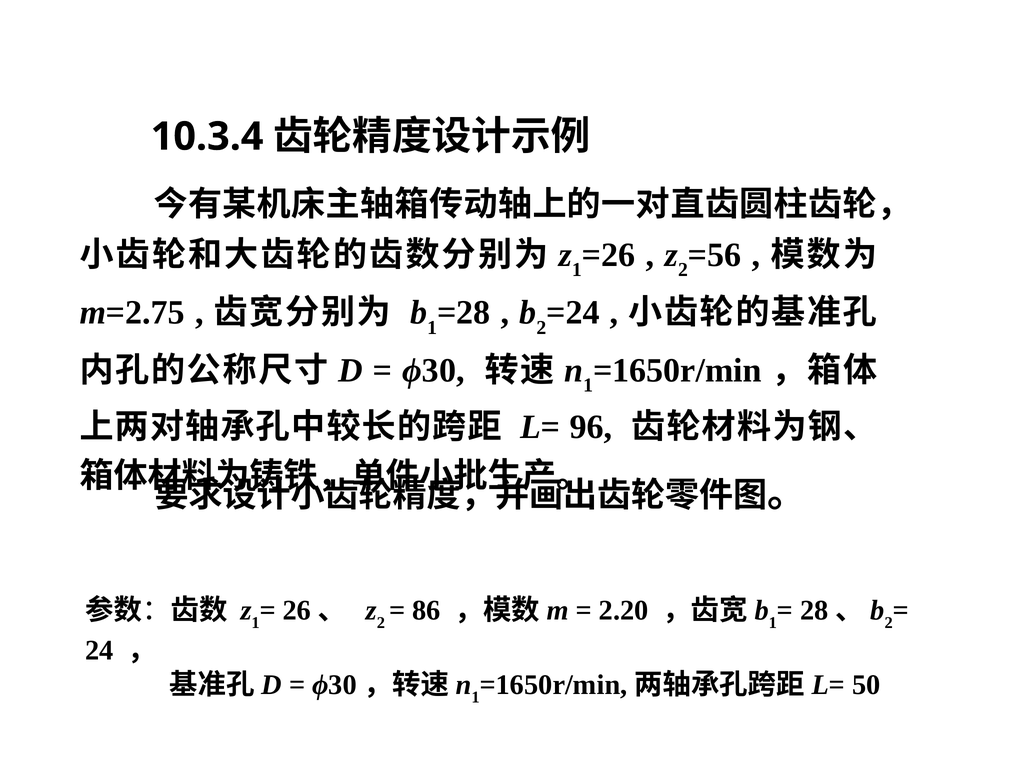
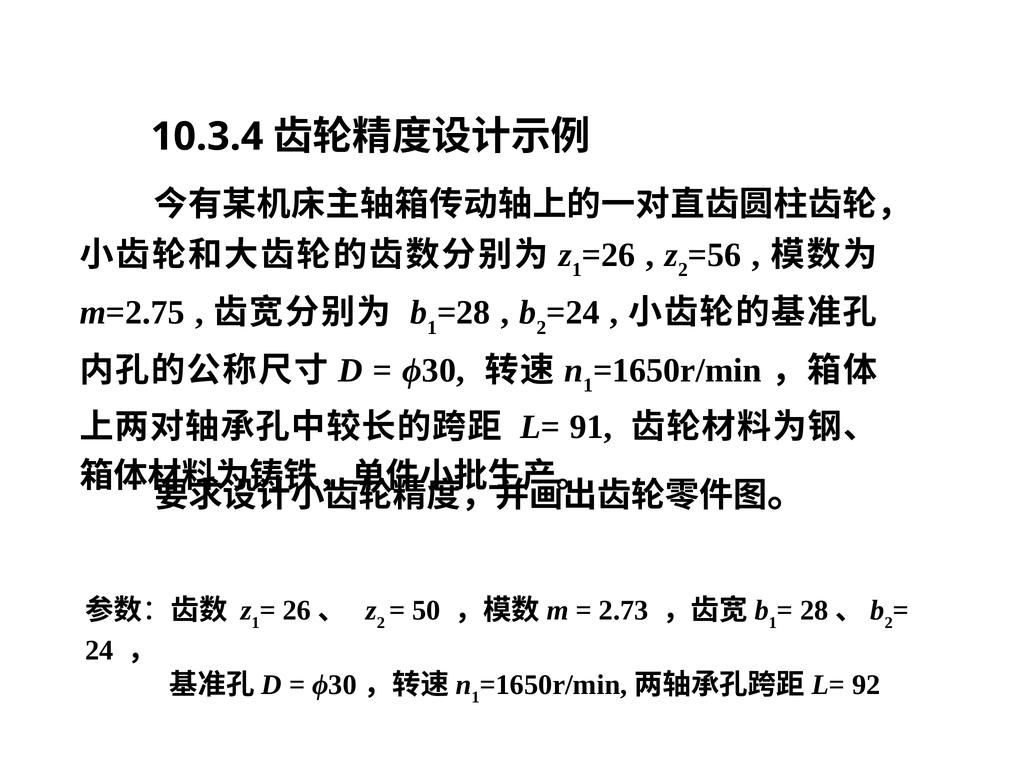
96: 96 -> 91
86: 86 -> 50
2.20: 2.20 -> 2.73
50: 50 -> 92
